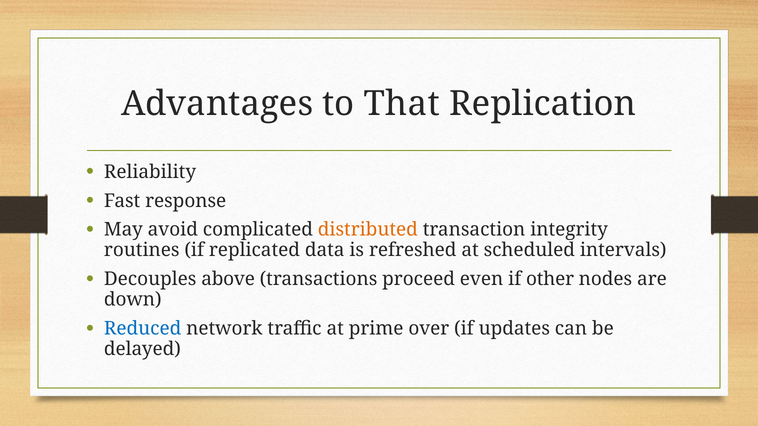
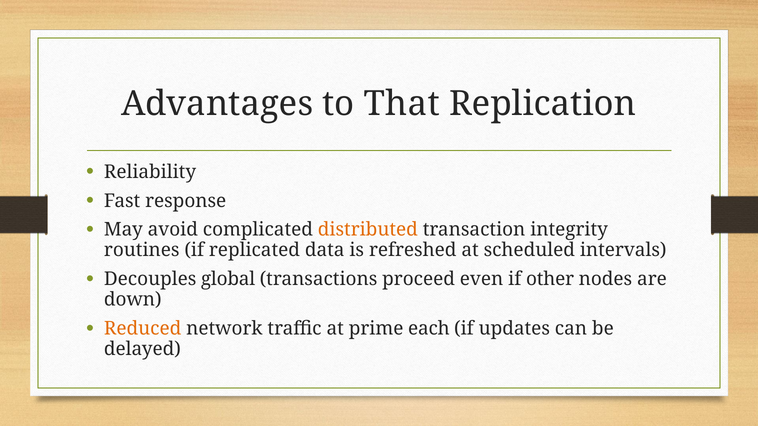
above: above -> global
Reduced colour: blue -> orange
over: over -> each
